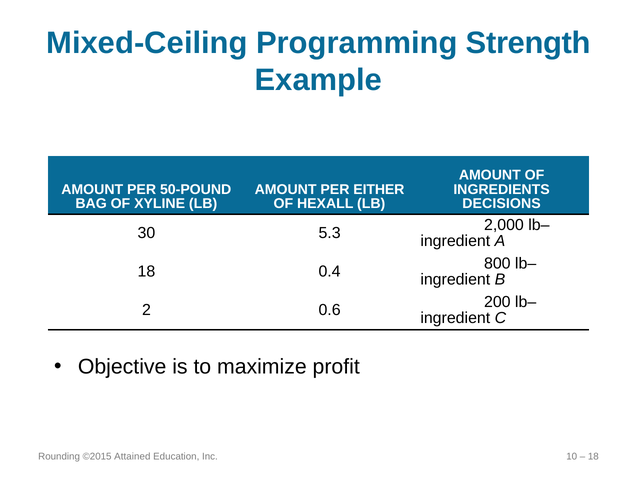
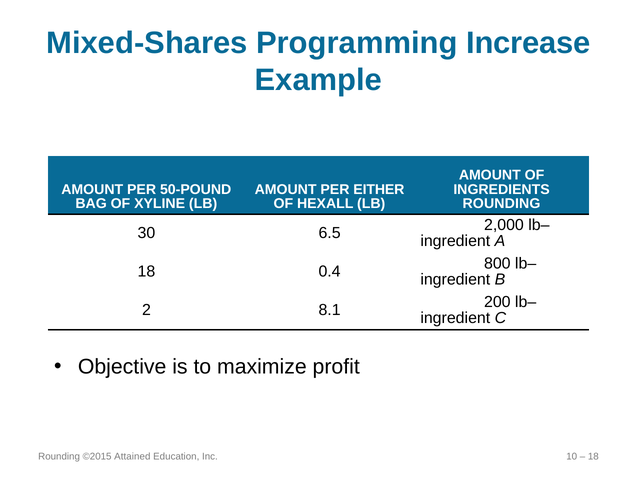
Mixed-Ceiling: Mixed-Ceiling -> Mixed-Shares
Strength: Strength -> Increase
DECISIONS at (502, 203): DECISIONS -> ROUNDING
5.3: 5.3 -> 6.5
0.6: 0.6 -> 8.1
